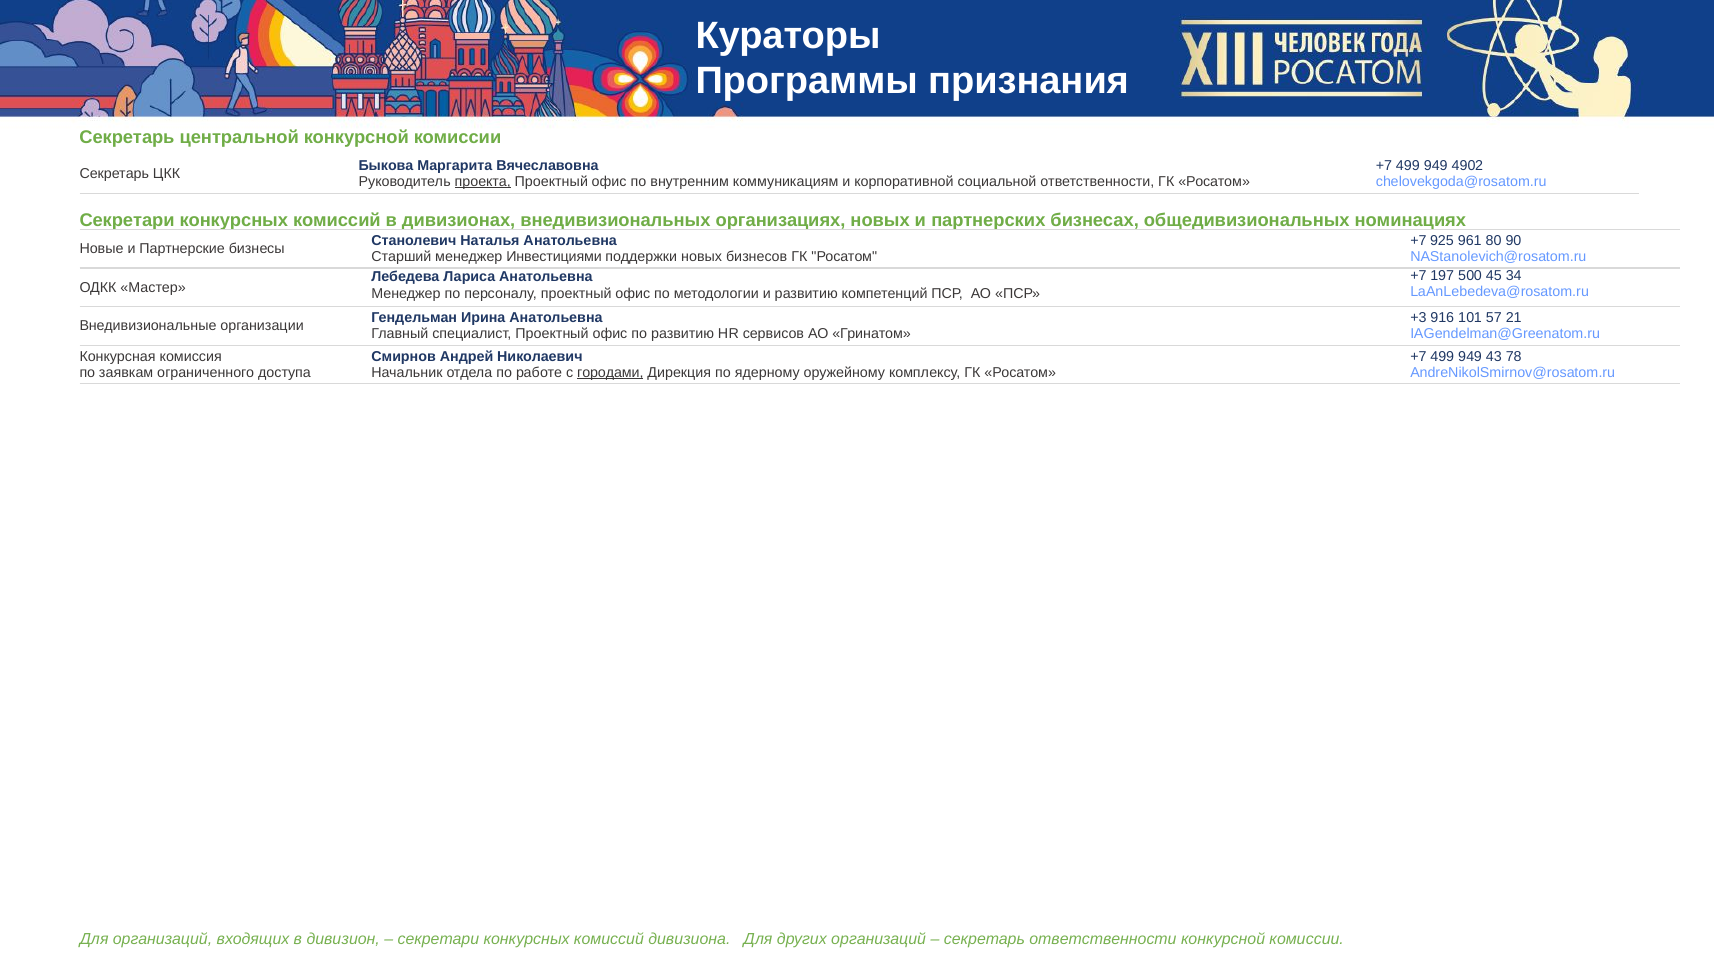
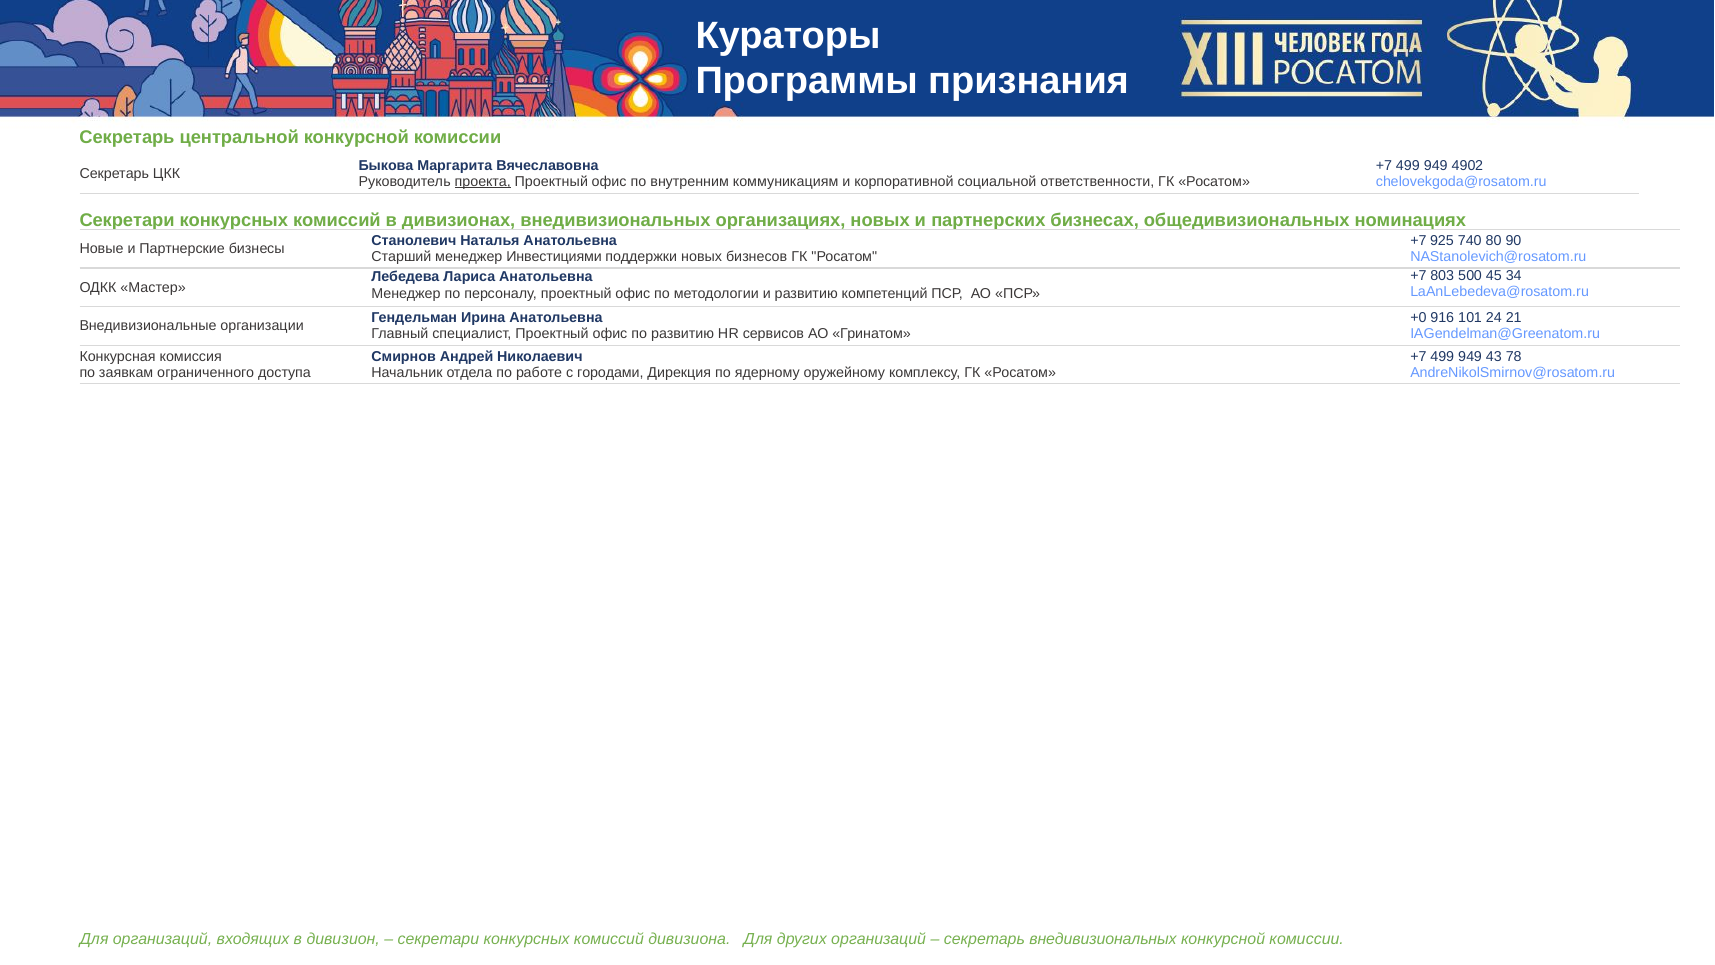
961: 961 -> 740
197: 197 -> 803
+3: +3 -> +0
57: 57 -> 24
городами underline: present -> none
секретарь ответственности: ответственности -> внедивизиональных
